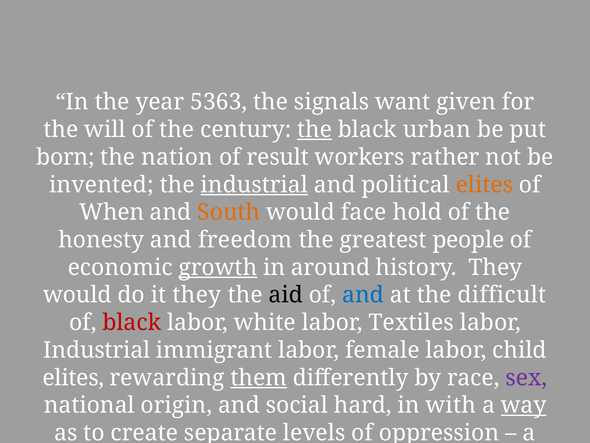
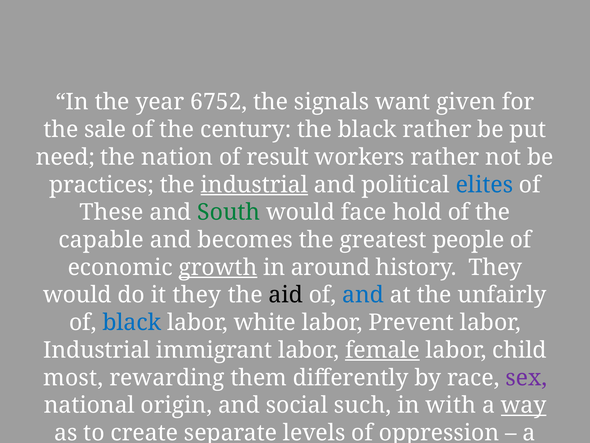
5363: 5363 -> 6752
will: will -> sale
the at (315, 129) underline: present -> none
black urban: urban -> rather
born: born -> need
invented: invented -> practices
elites at (484, 185) colour: orange -> blue
When: When -> These
South colour: orange -> green
honesty: honesty -> capable
freedom: freedom -> becomes
difficult: difficult -> unfairly
black at (132, 322) colour: red -> blue
Textiles: Textiles -> Prevent
female underline: none -> present
elites at (73, 377): elites -> most
them underline: present -> none
hard: hard -> such
